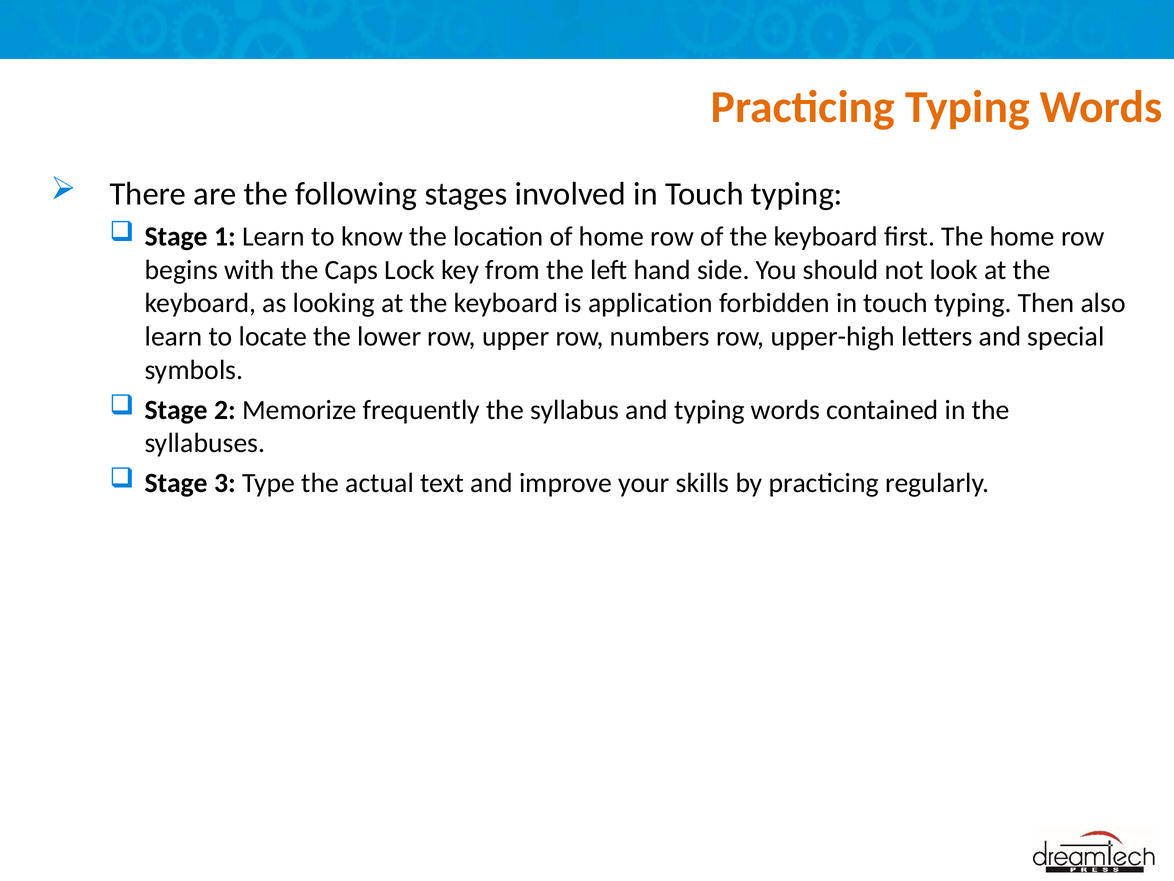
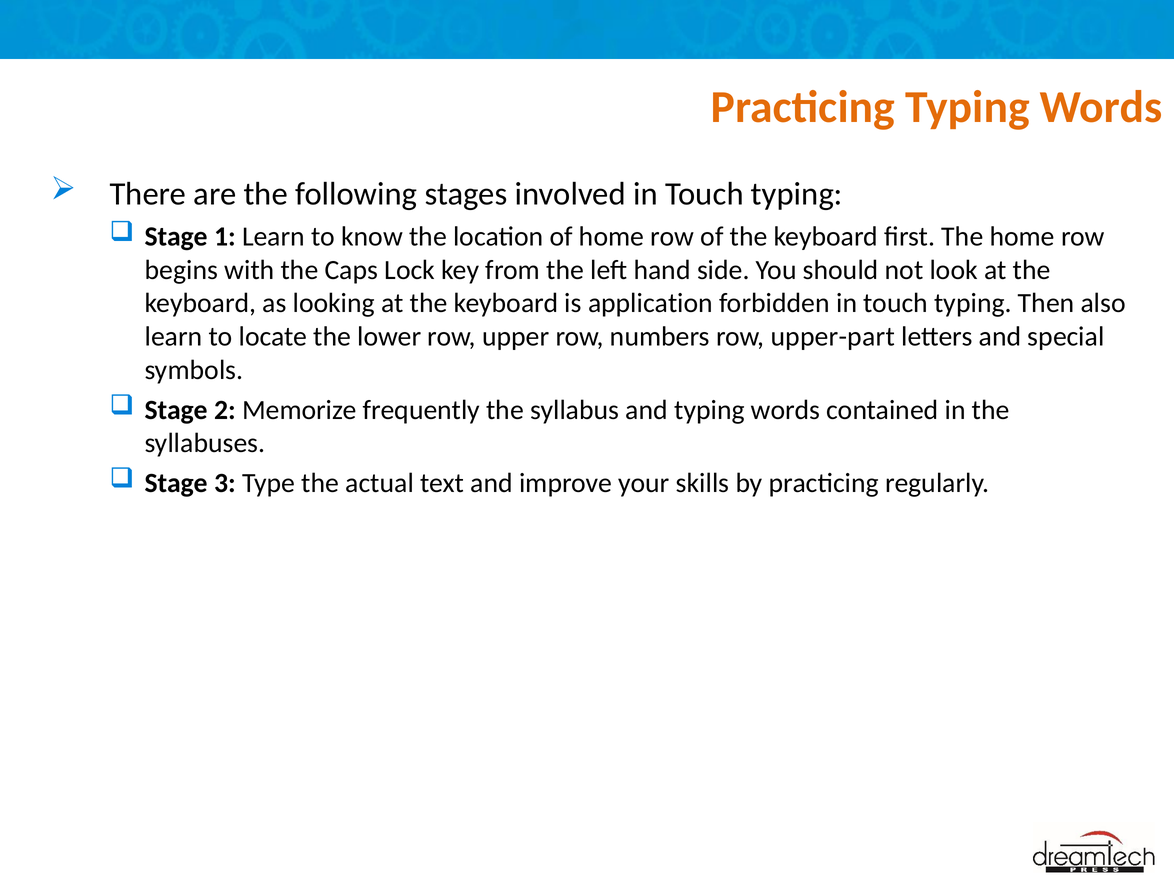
upper-high: upper-high -> upper-part
